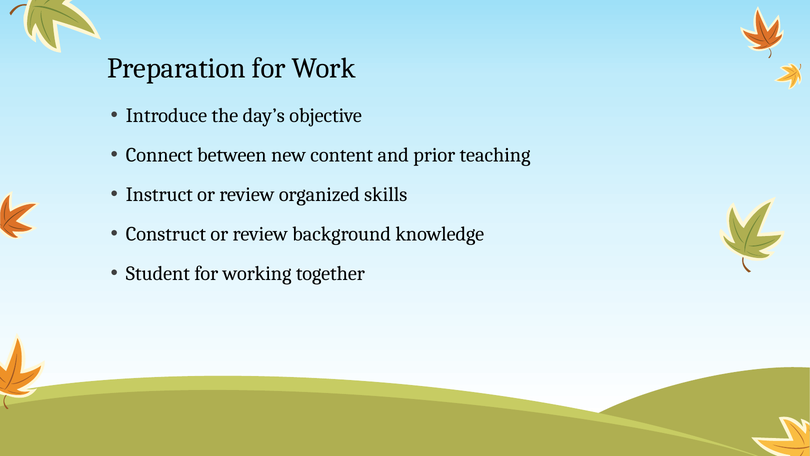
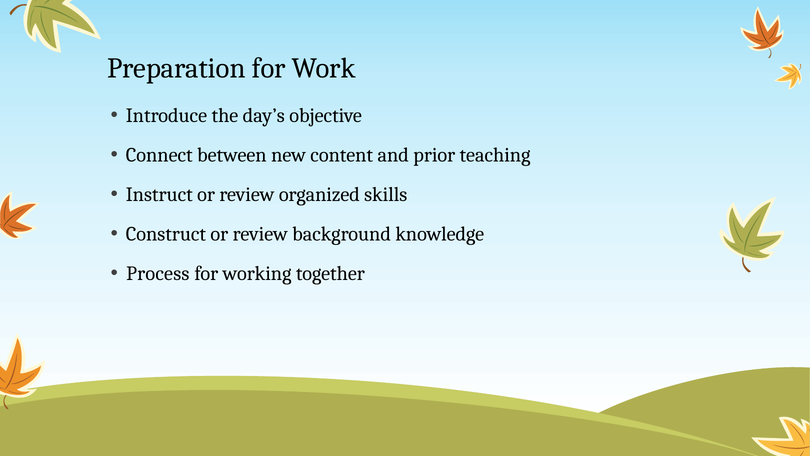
Student: Student -> Process
